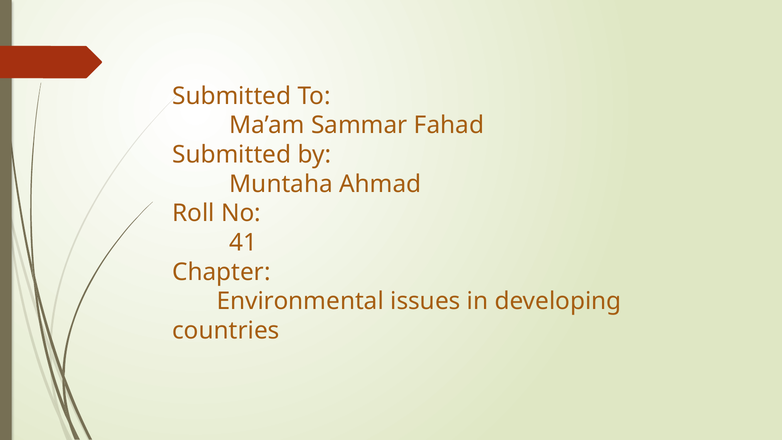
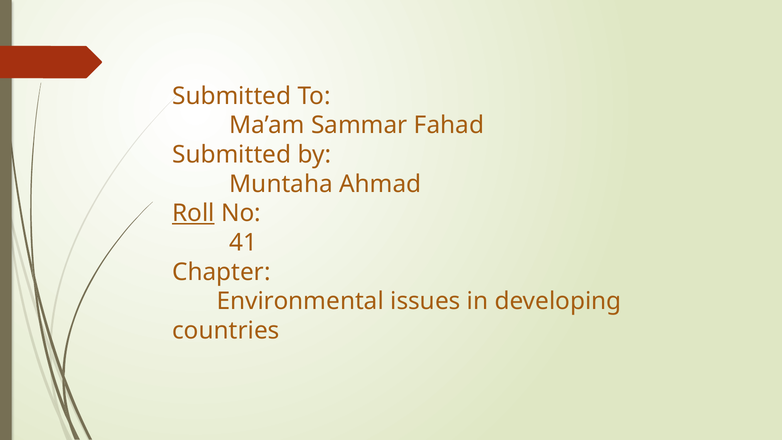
Roll underline: none -> present
